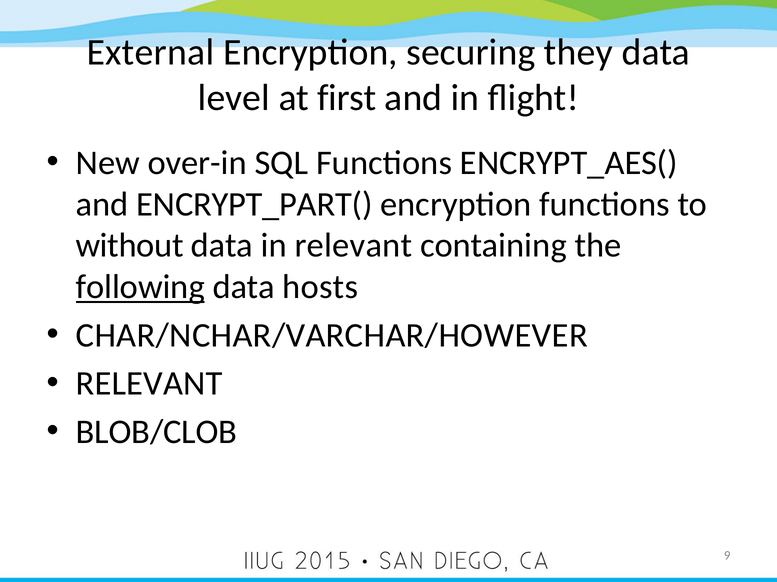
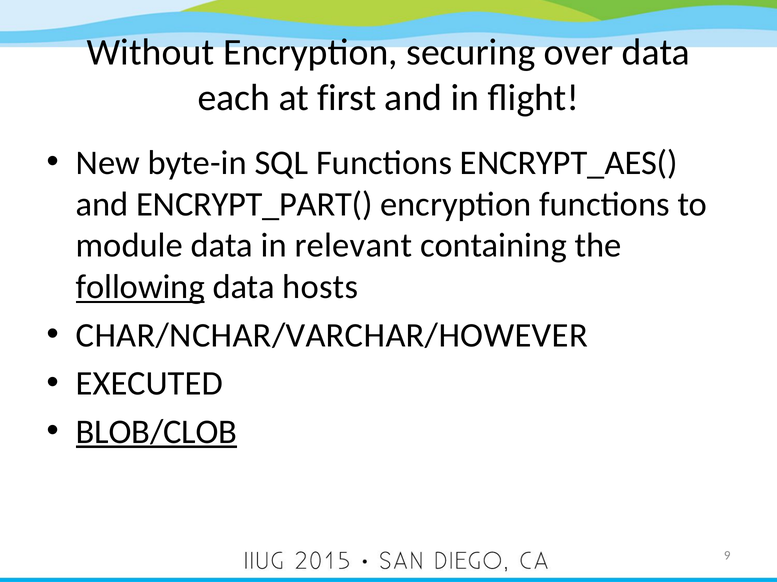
External: External -> Without
they: they -> over
level: level -> each
over-in: over-in -> byte-in
without: without -> module
RELEVANT at (149, 384): RELEVANT -> EXECUTED
BLOB/CLOB underline: none -> present
